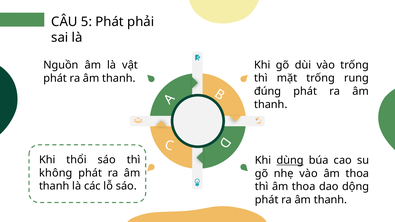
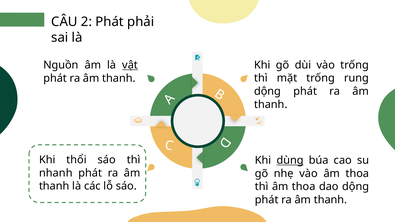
5: 5 -> 2
vật underline: none -> present
đúng at (268, 91): đúng -> dộng
không: không -> nhanh
